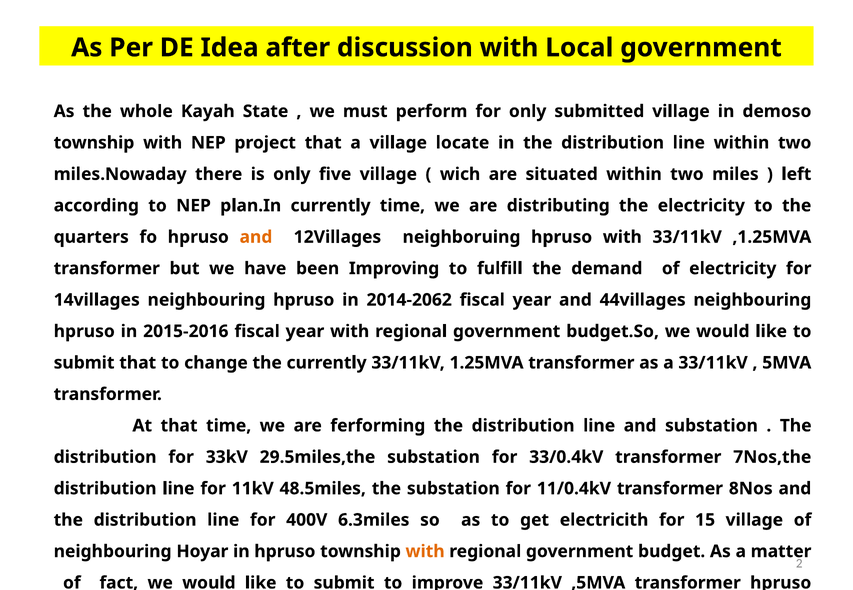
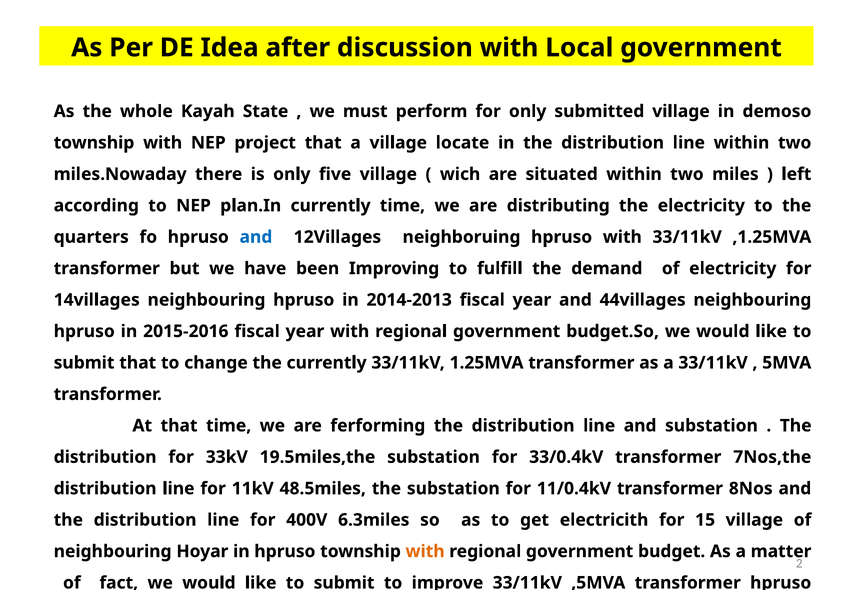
and at (256, 237) colour: orange -> blue
2014-2062: 2014-2062 -> 2014-2013
29.5miles,the: 29.5miles,the -> 19.5miles,the
